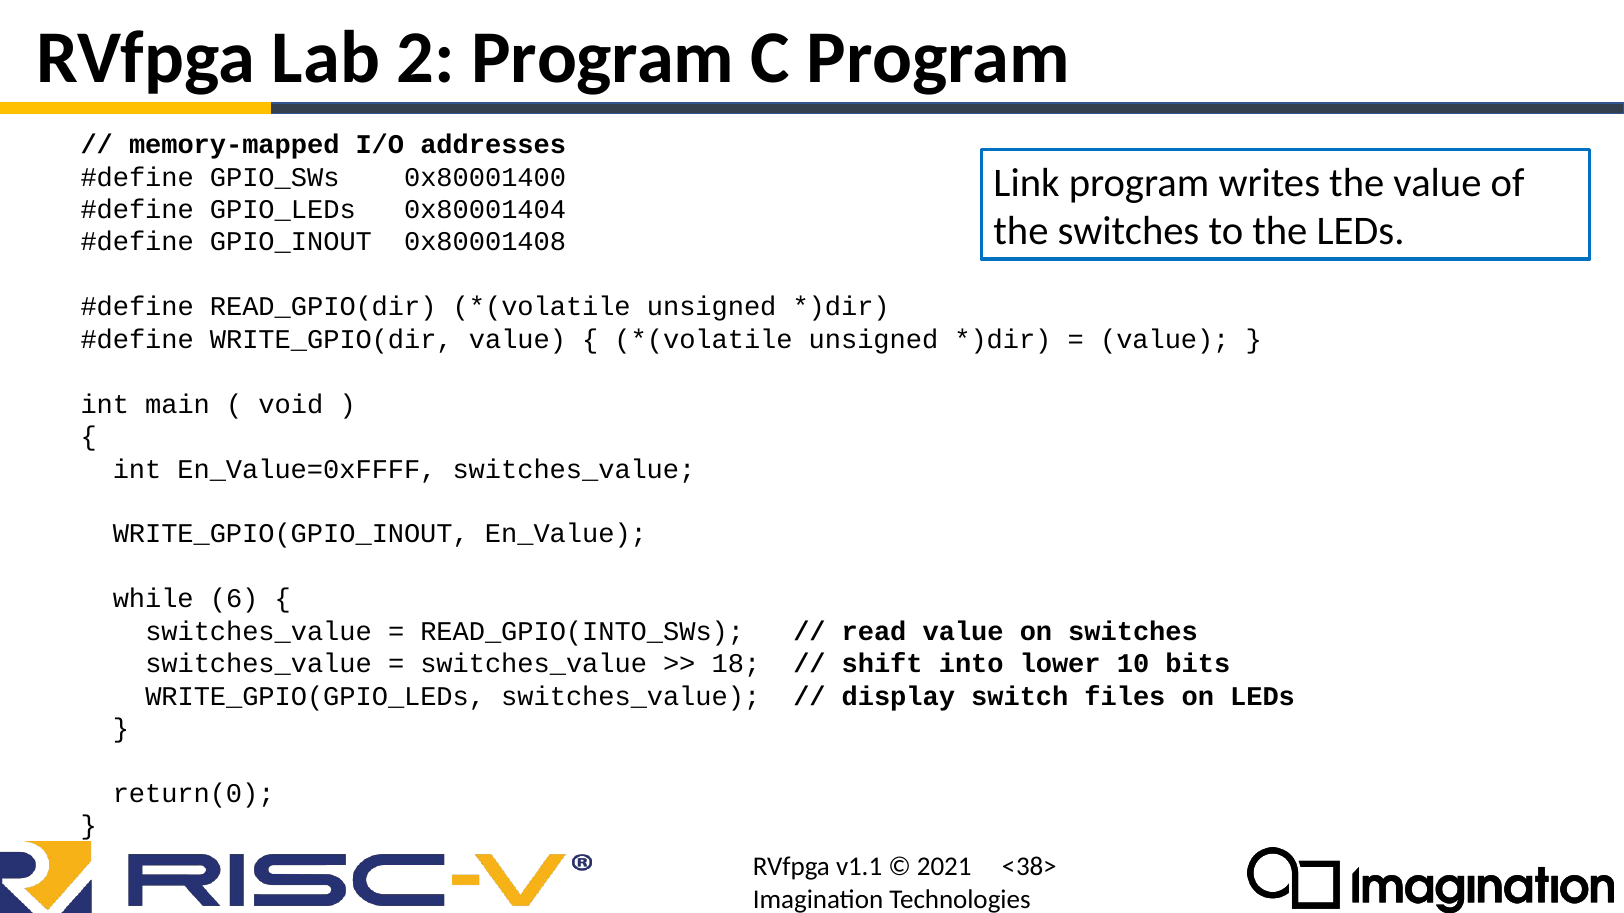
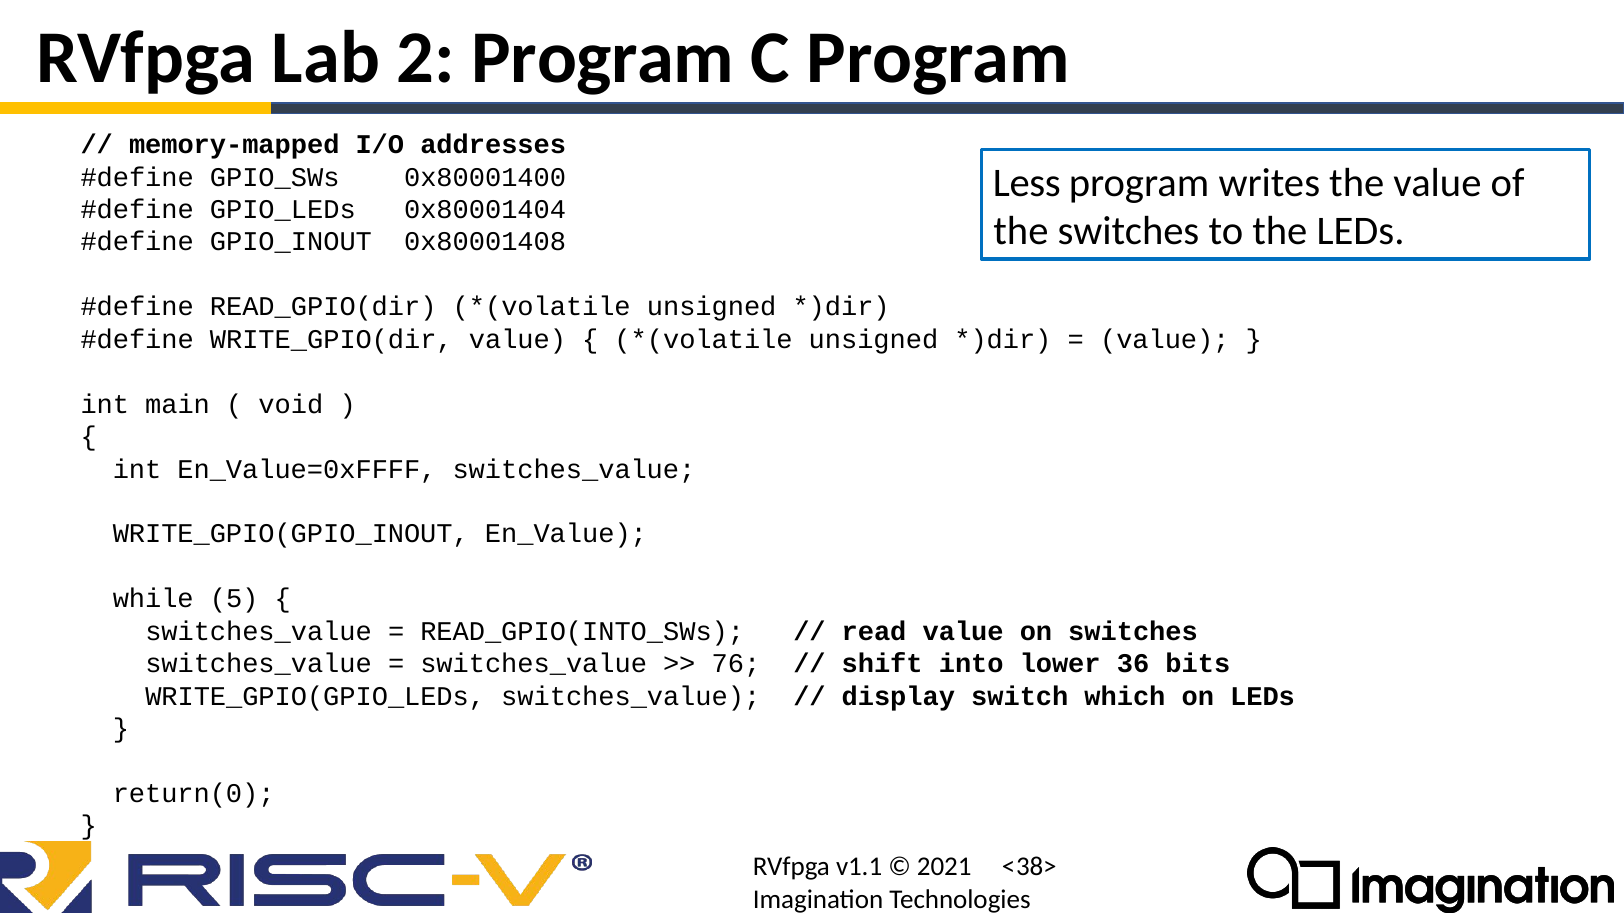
Link: Link -> Less
6: 6 -> 5
18: 18 -> 76
10: 10 -> 36
files: files -> which
